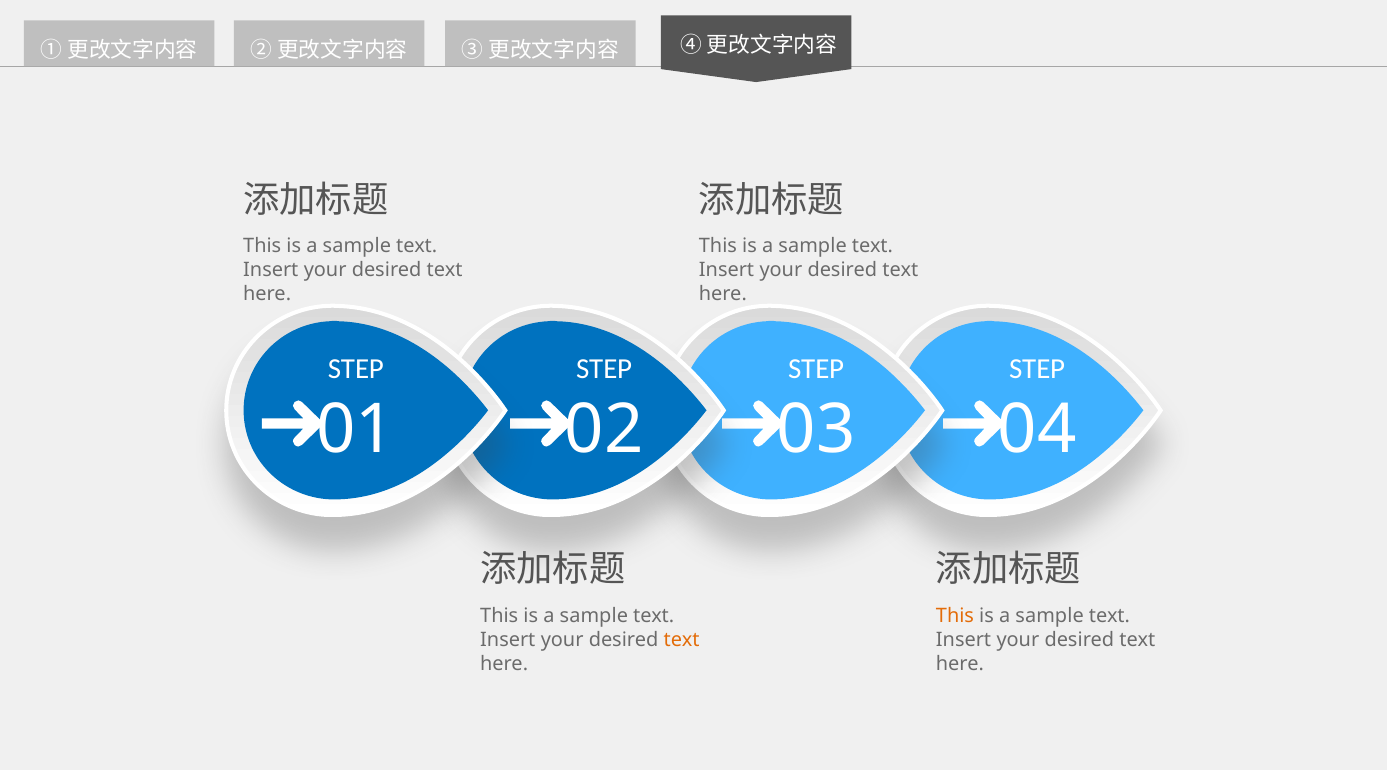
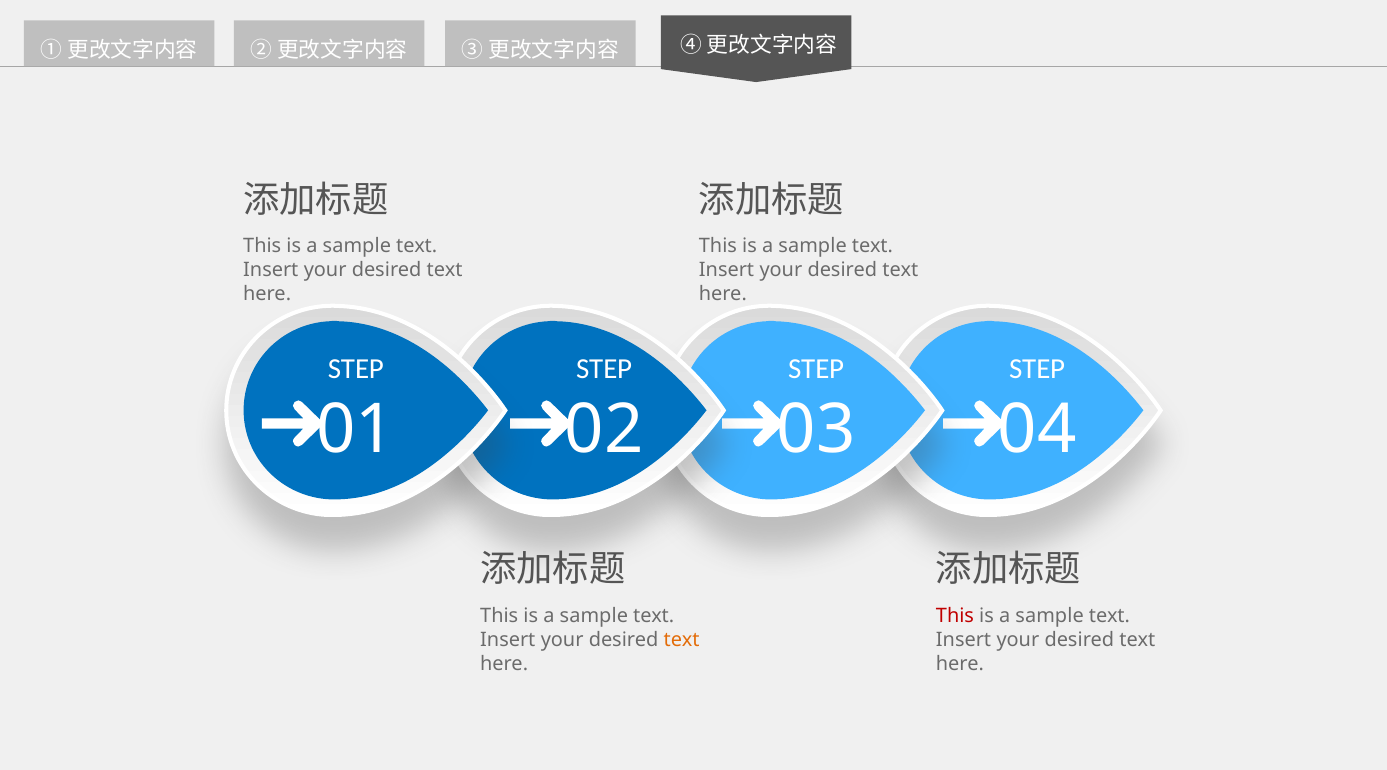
This at (955, 616) colour: orange -> red
